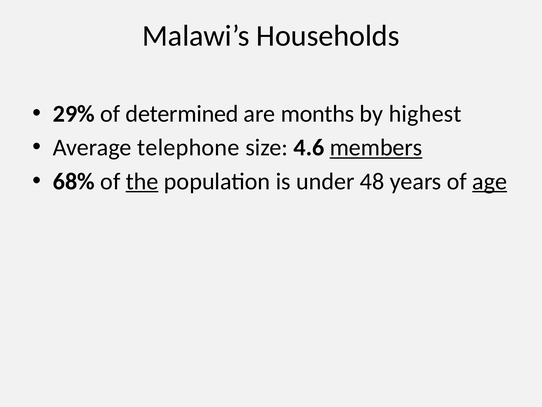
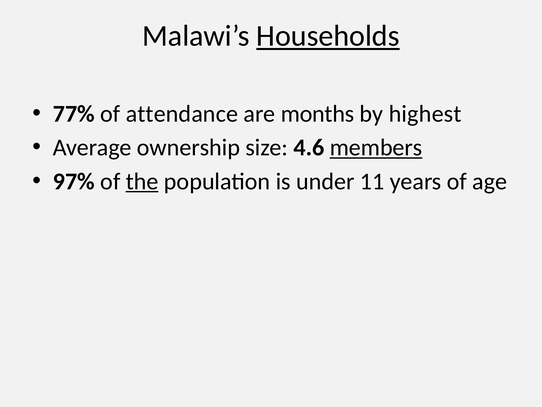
Households underline: none -> present
29%: 29% -> 77%
determined: determined -> attendance
telephone: telephone -> ownership
68%: 68% -> 97%
48: 48 -> 11
age underline: present -> none
